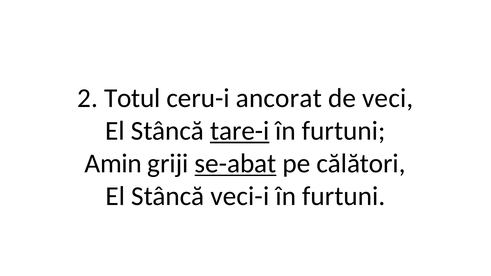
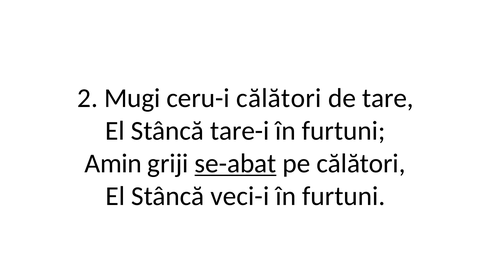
Totul: Totul -> Mugi
ceru-i ancorat: ancorat -> călători
veci: veci -> tare
tare-i underline: present -> none
